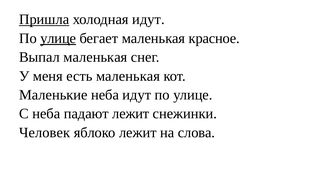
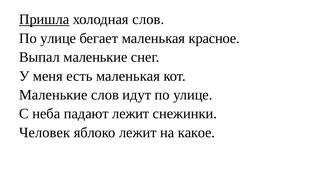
холодная идут: идут -> слов
улице at (58, 38) underline: present -> none
Выпал маленькая: маленькая -> маленькие
Маленькие неба: неба -> слов
слова: слова -> какое
